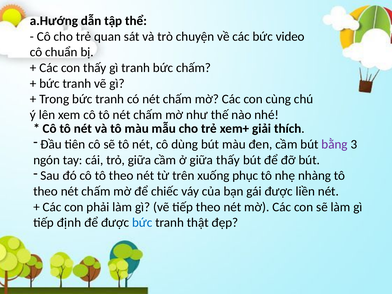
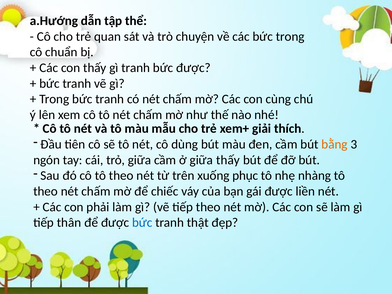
bức video: video -> trong
bức chấm: chấm -> được
bằng colour: purple -> orange
định: định -> thân
